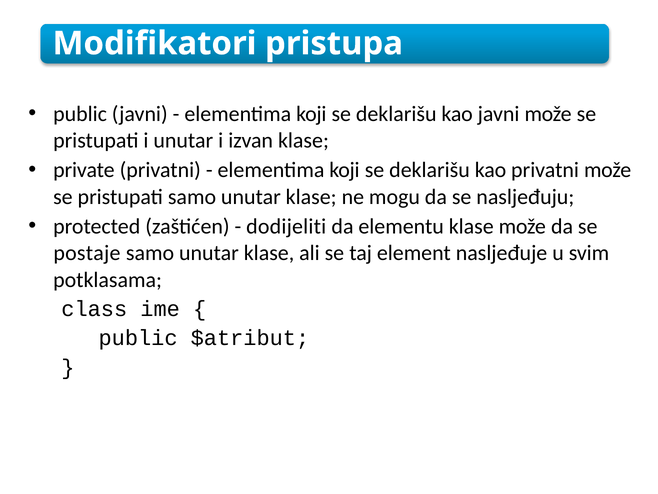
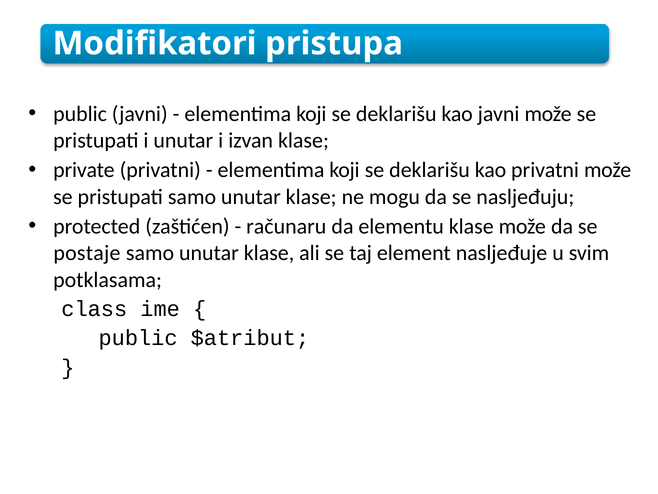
dodijeliti: dodijeliti -> računaru
